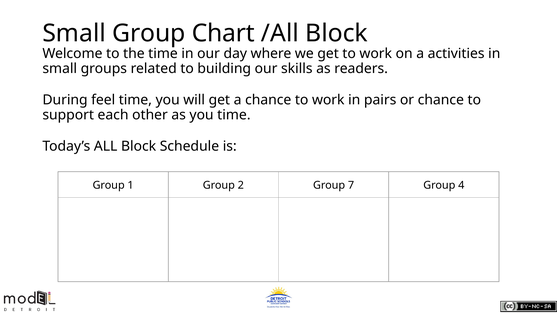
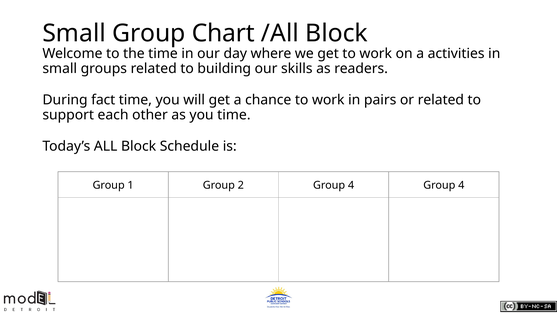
feel: feel -> fact
or chance: chance -> related
2 Group 7: 7 -> 4
